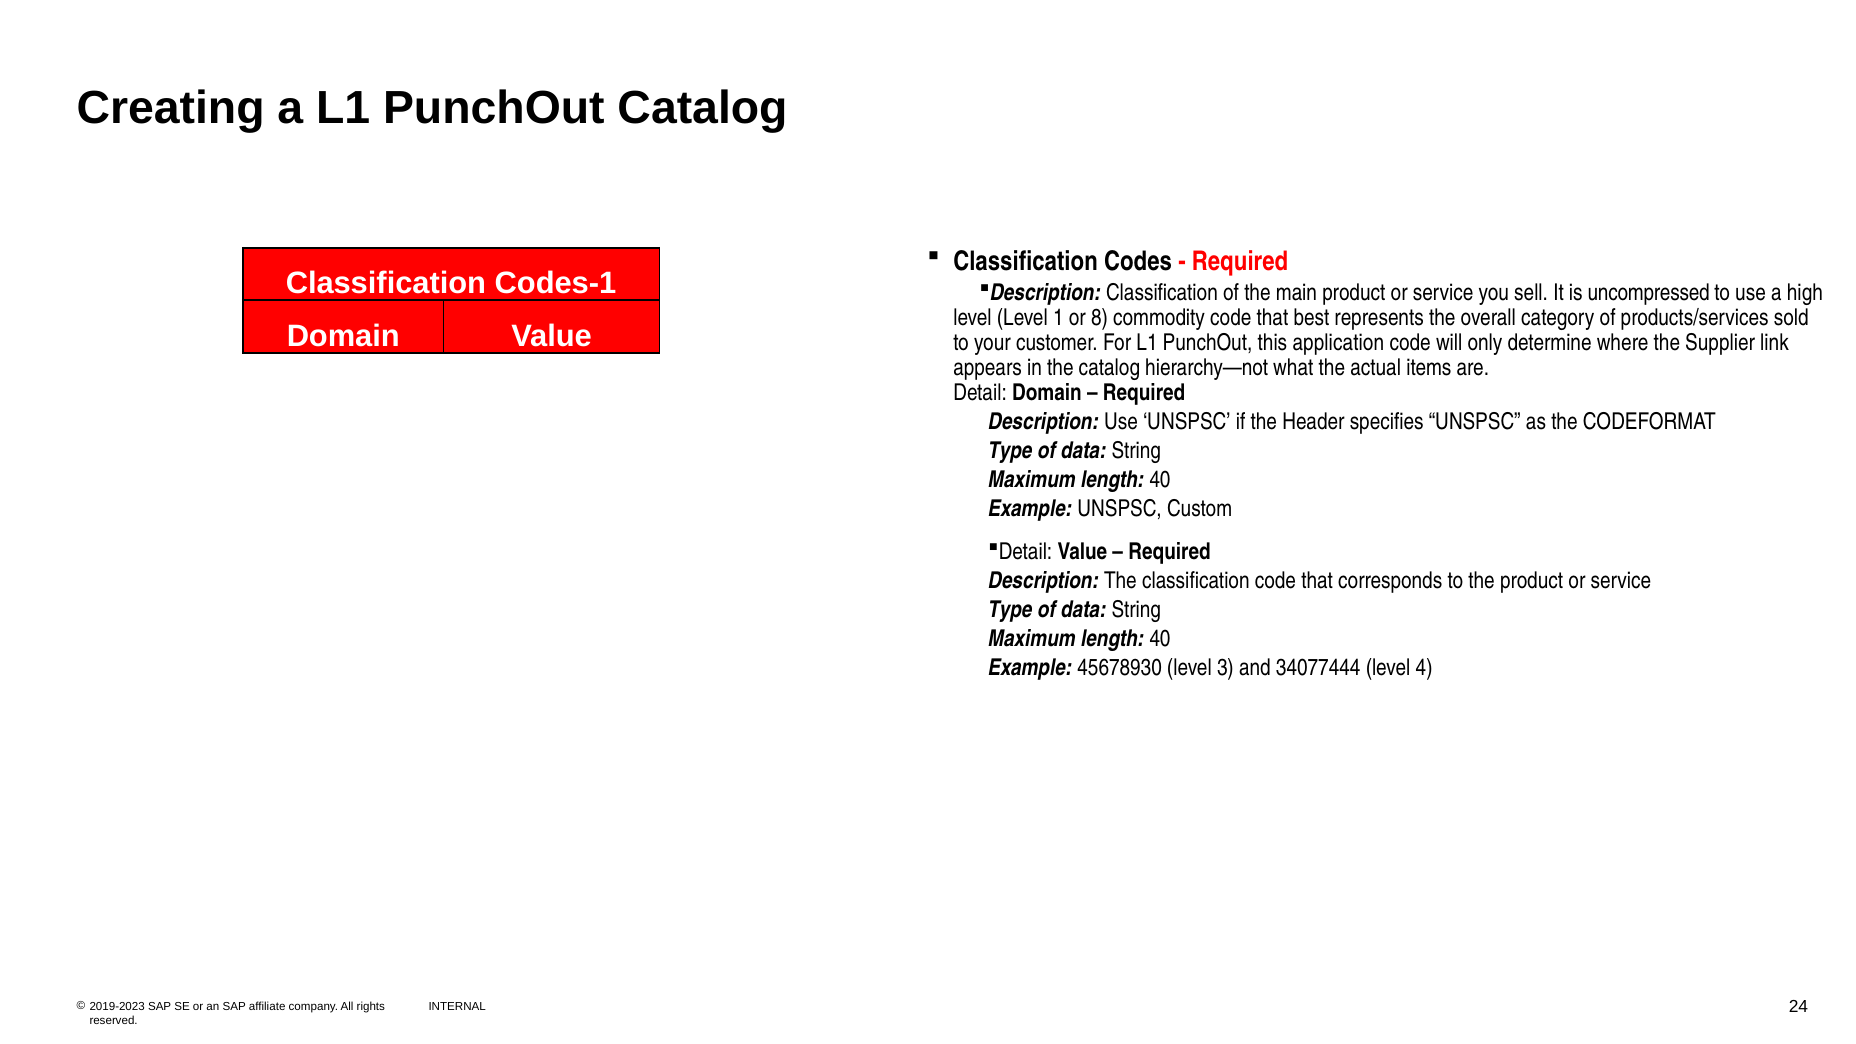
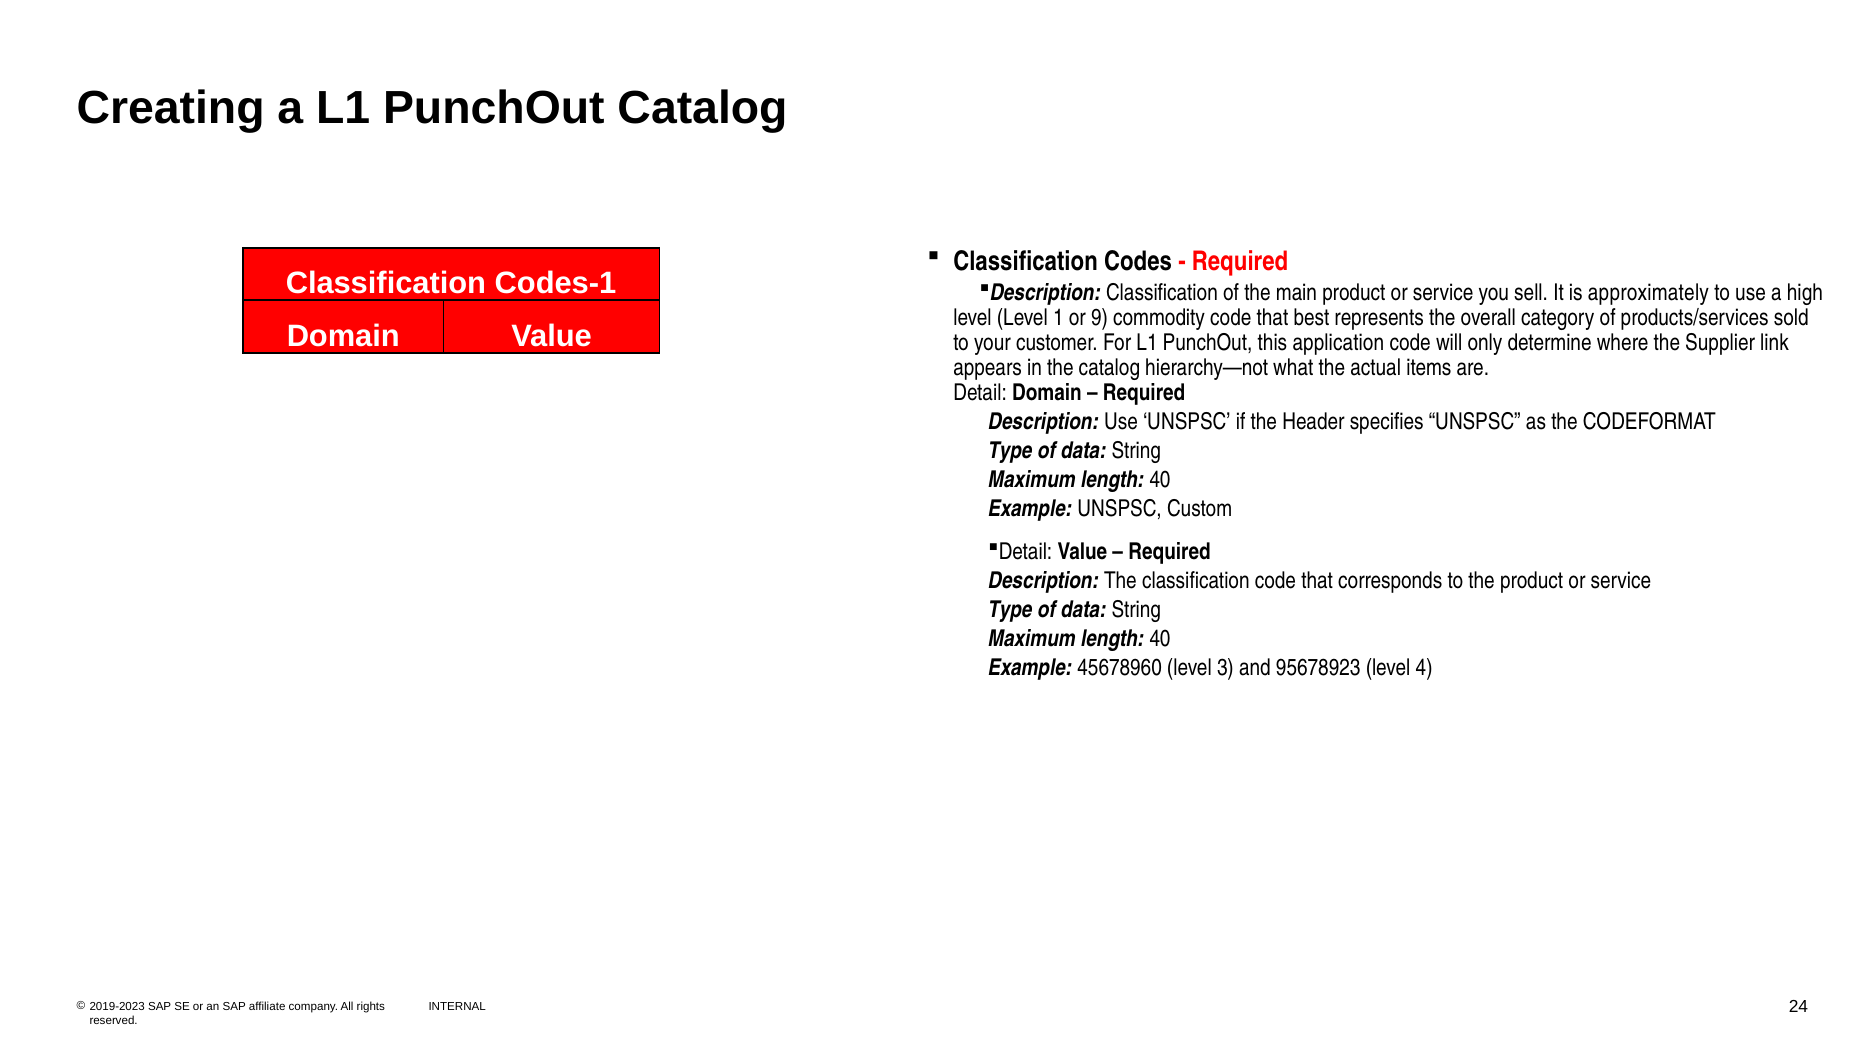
uncompressed: uncompressed -> approximately
8: 8 -> 9
45678930: 45678930 -> 45678960
34077444: 34077444 -> 95678923
